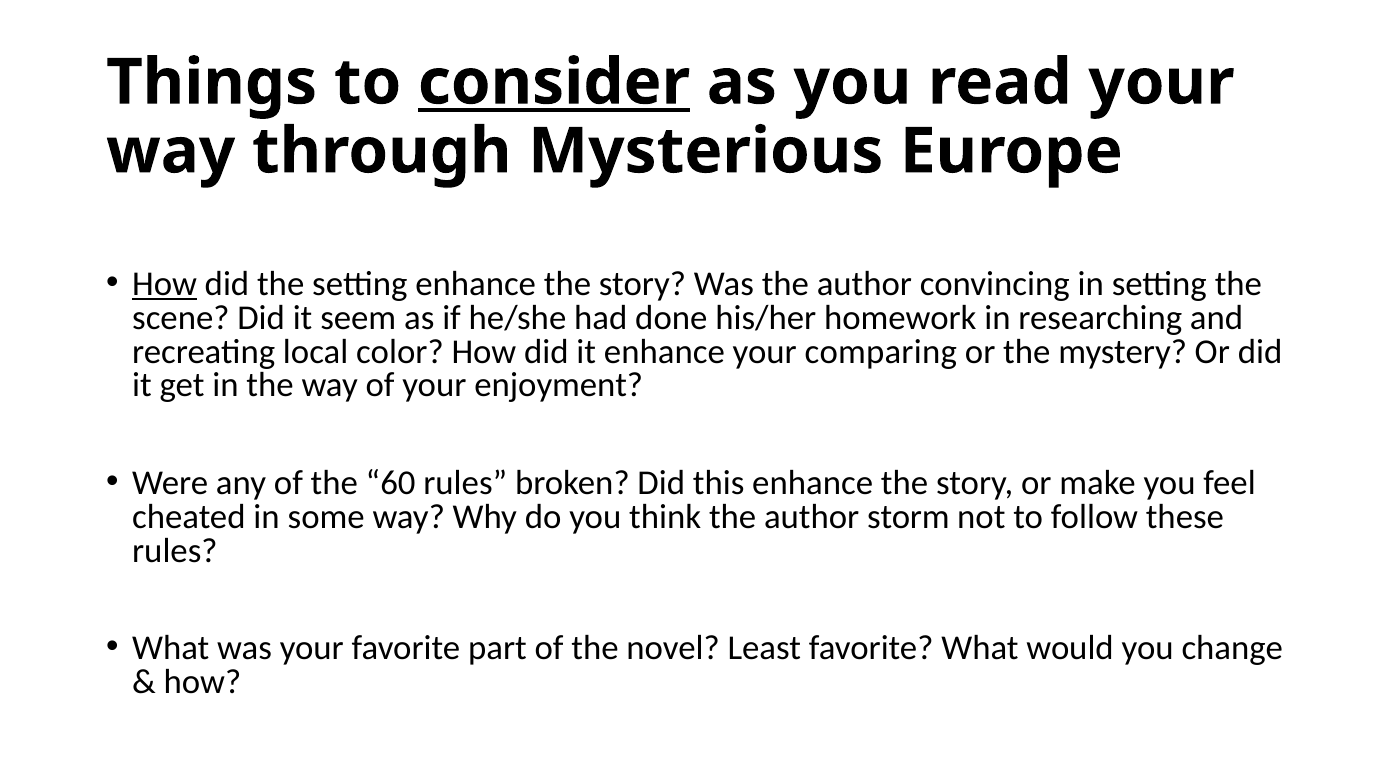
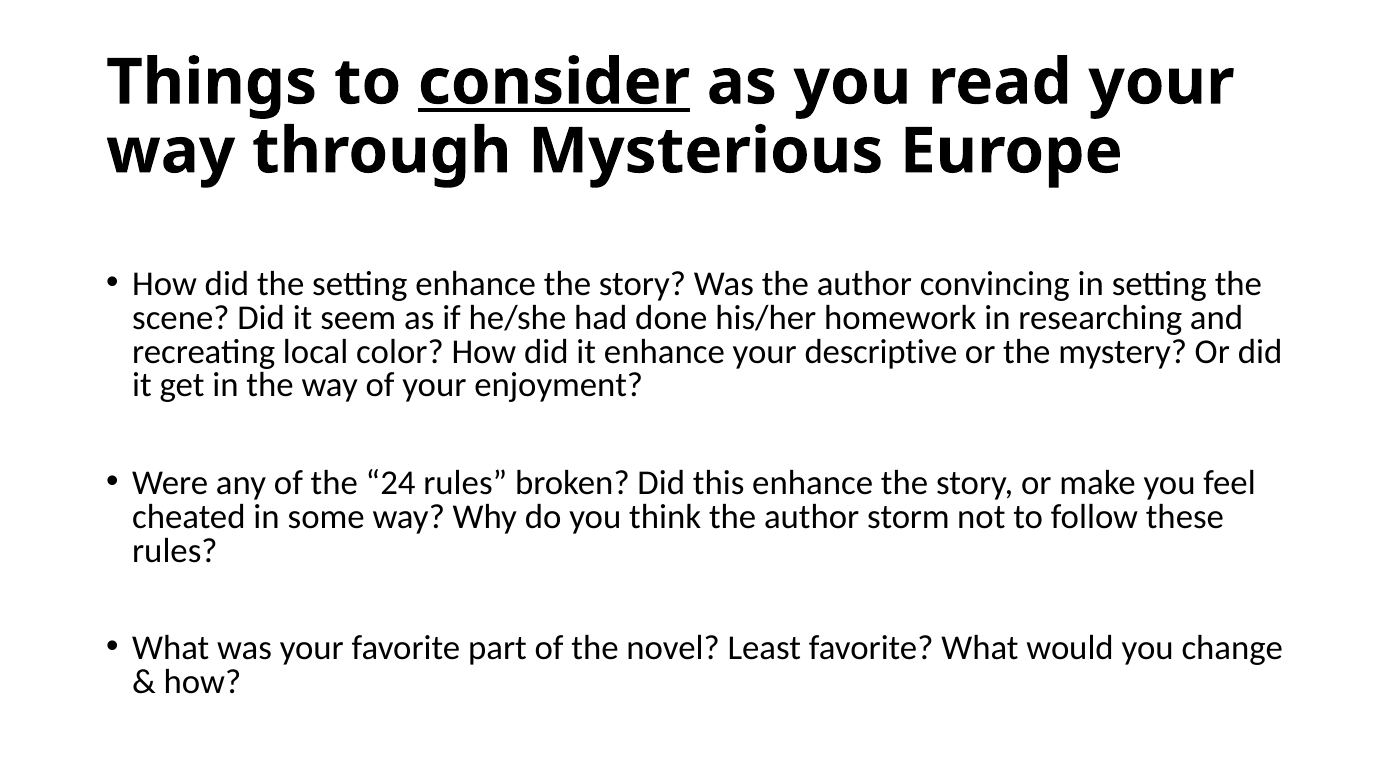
How at (165, 284) underline: present -> none
comparing: comparing -> descriptive
60: 60 -> 24
